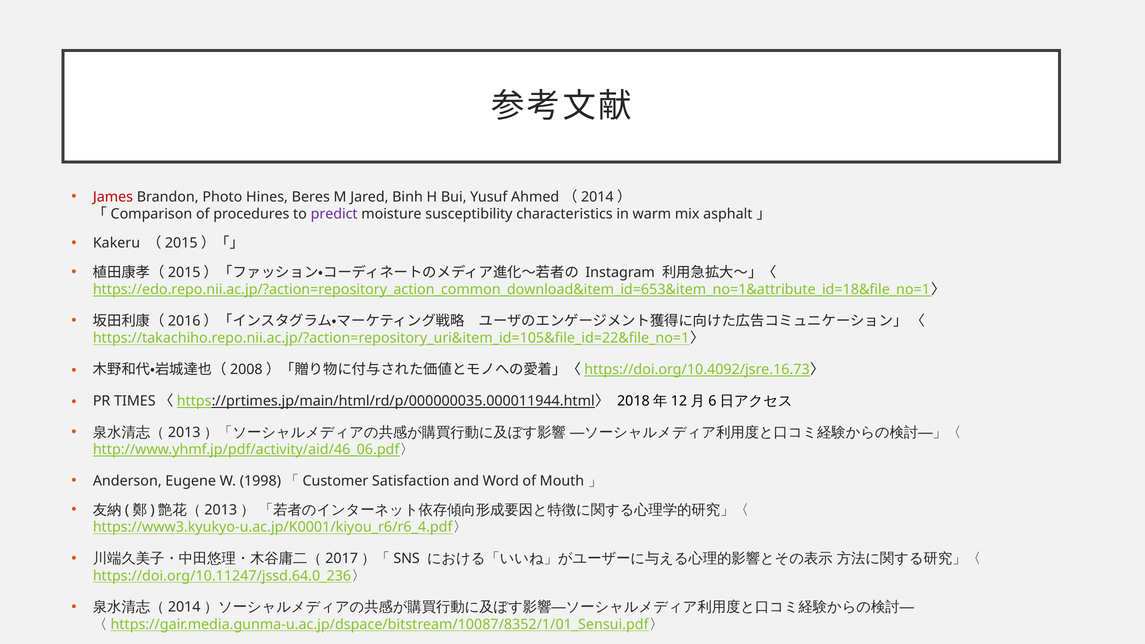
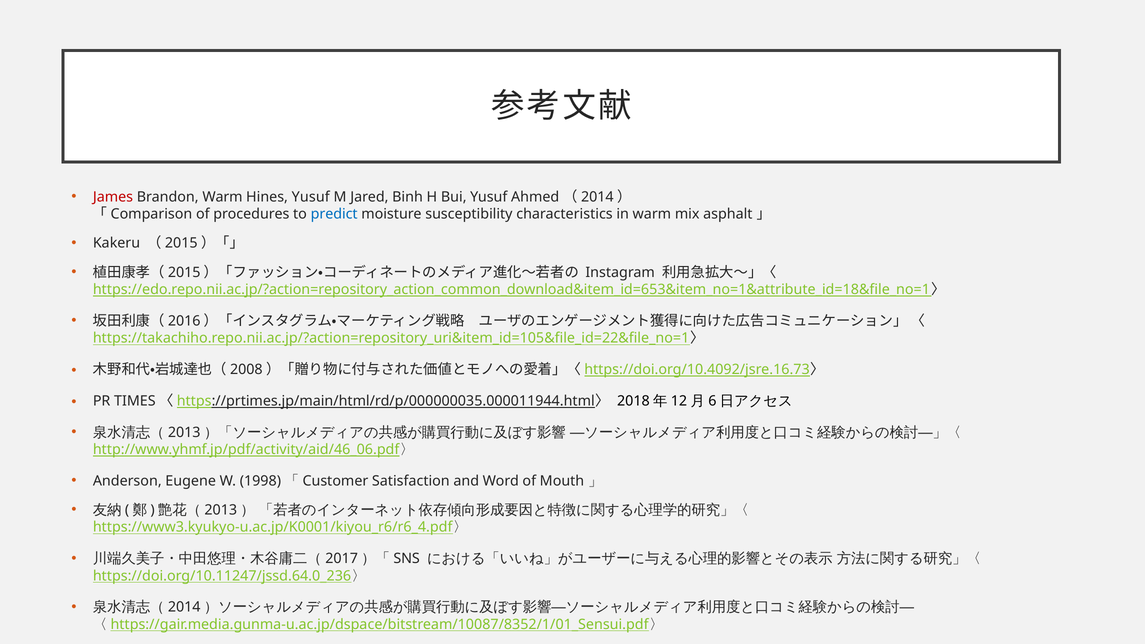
Brandon Photo: Photo -> Warm
Hines Beres: Beres -> Yusuf
predict colour: purple -> blue
